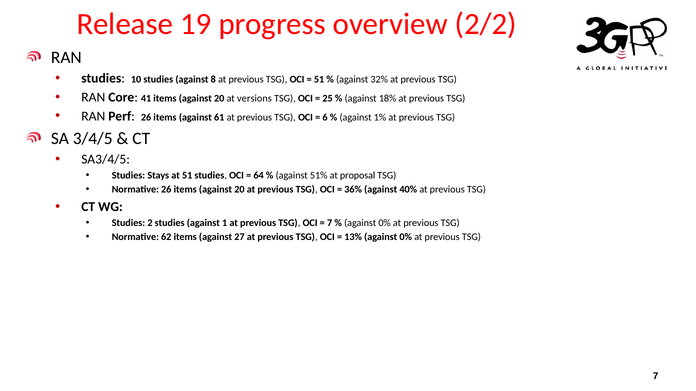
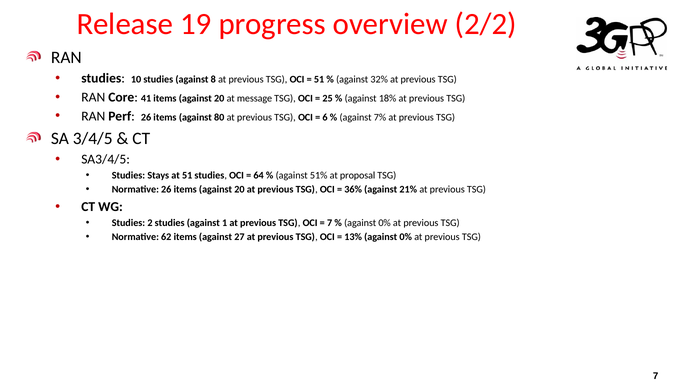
versions: versions -> message
61: 61 -> 80
1%: 1% -> 7%
40%: 40% -> 21%
